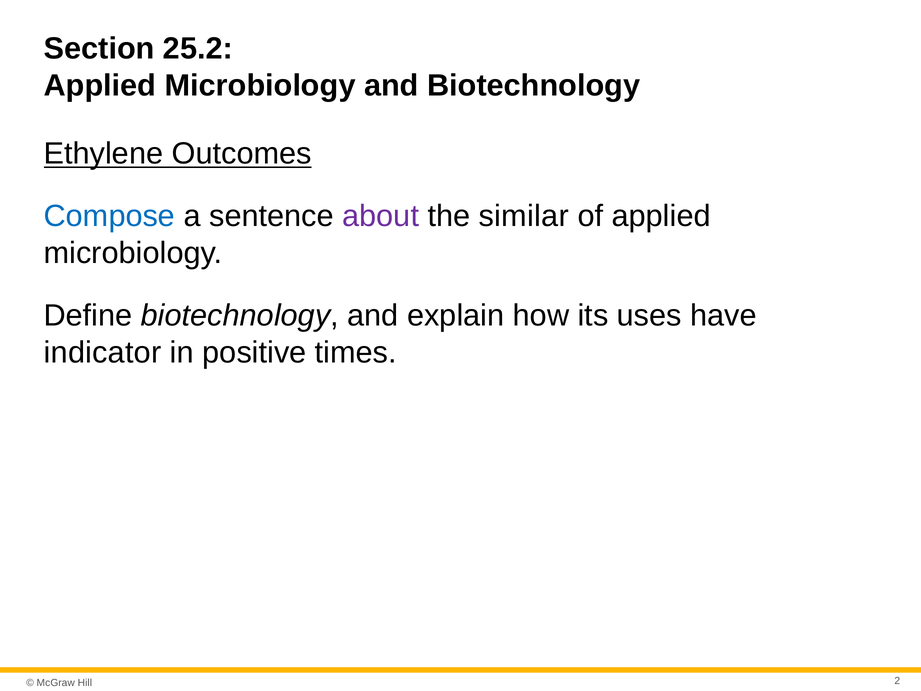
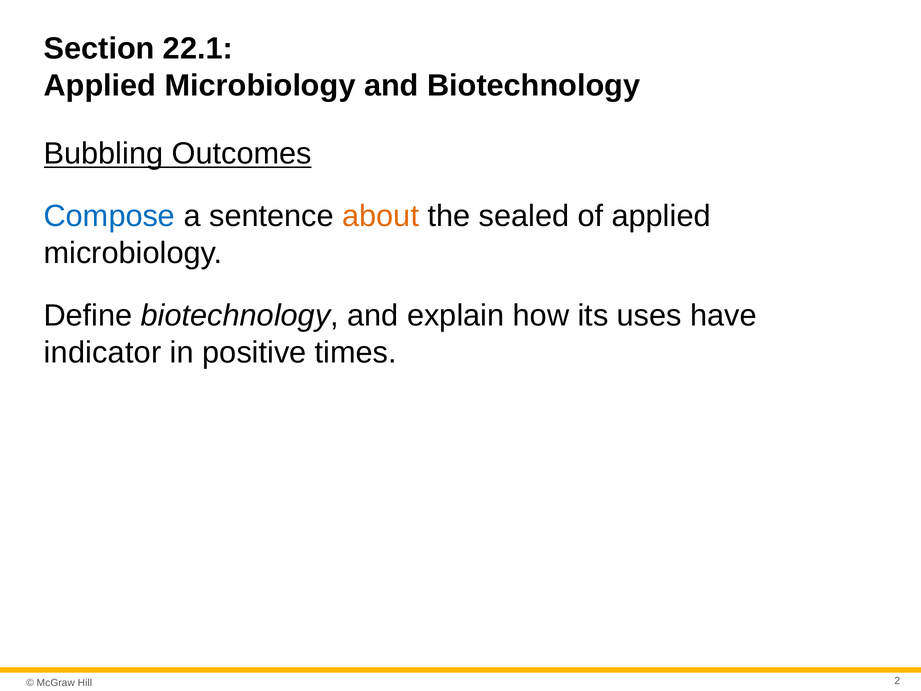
25.2: 25.2 -> 22.1
Ethylene: Ethylene -> Bubbling
about colour: purple -> orange
similar: similar -> sealed
